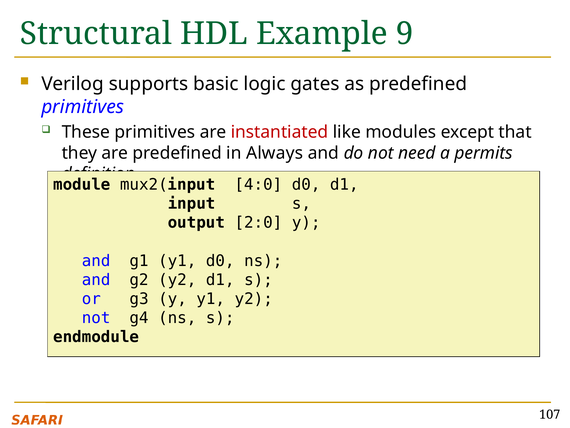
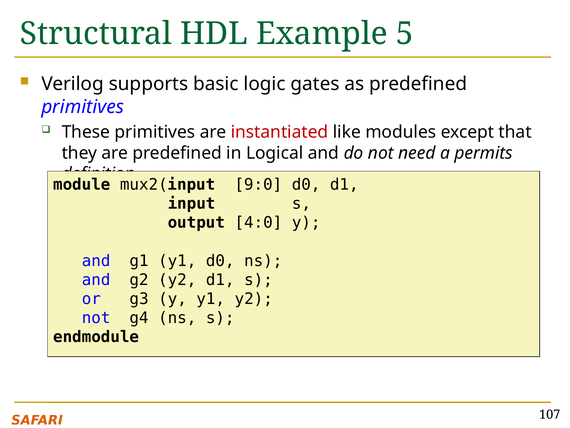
9: 9 -> 5
Always: Always -> Logical
4:0: 4:0 -> 9:0
2:0: 2:0 -> 4:0
